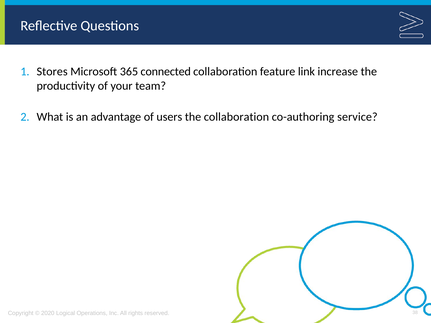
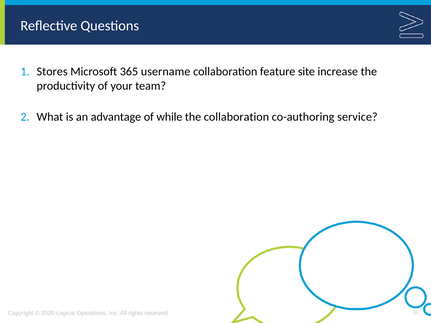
connected: connected -> username
link: link -> site
users: users -> while
